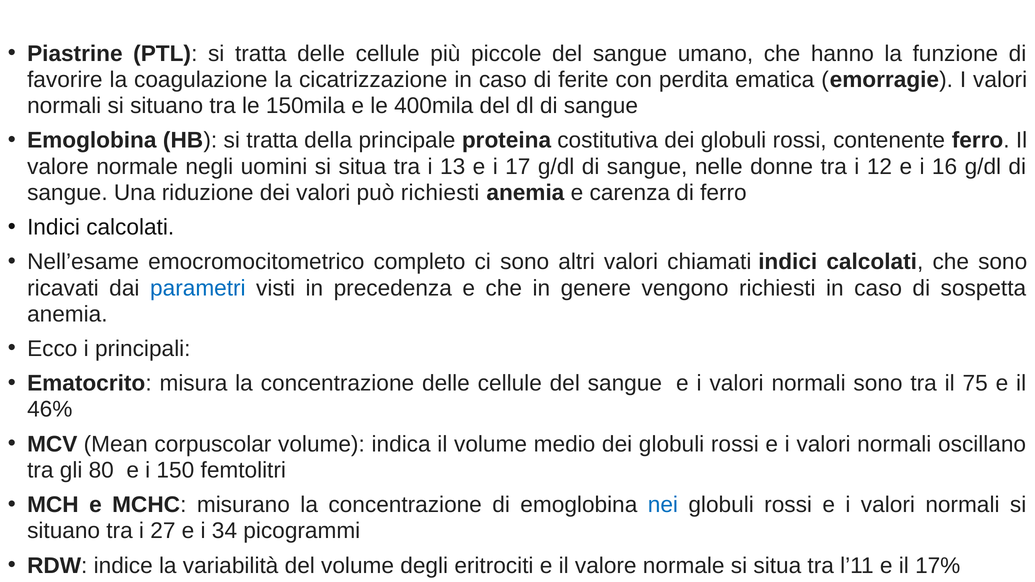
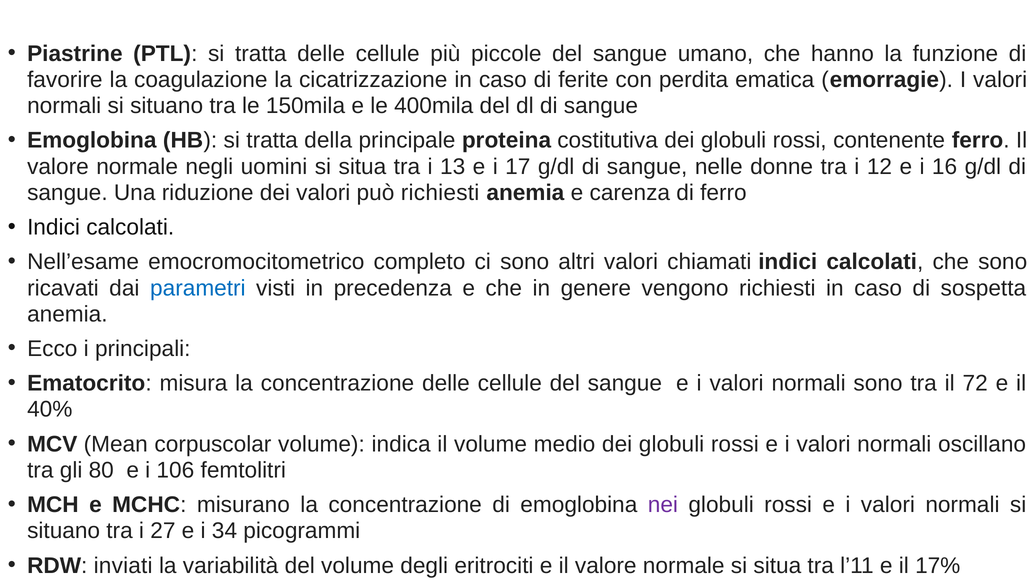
75: 75 -> 72
46%: 46% -> 40%
150: 150 -> 106
nei colour: blue -> purple
indice: indice -> inviati
